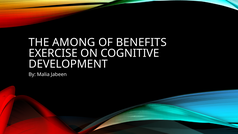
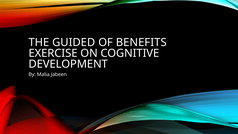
AMONG: AMONG -> GUIDED
